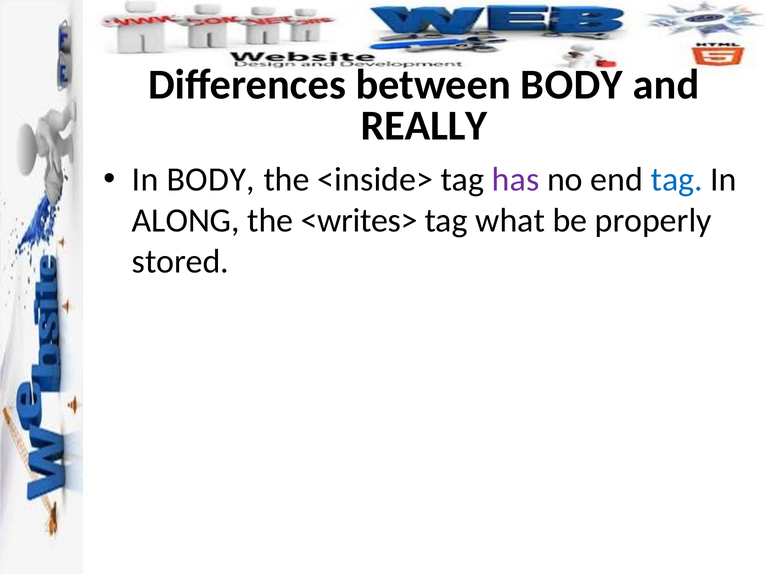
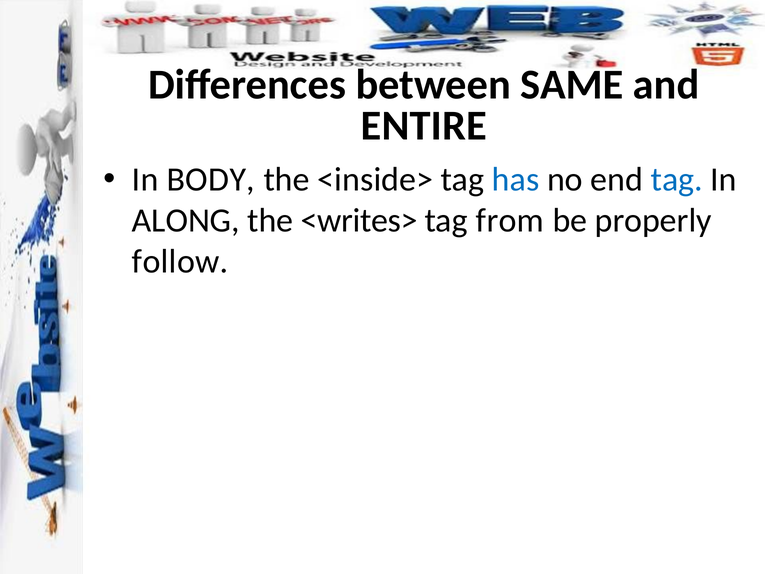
between BODY: BODY -> SAME
REALLY: REALLY -> ENTIRE
has colour: purple -> blue
what: what -> from
stored: stored -> follow
